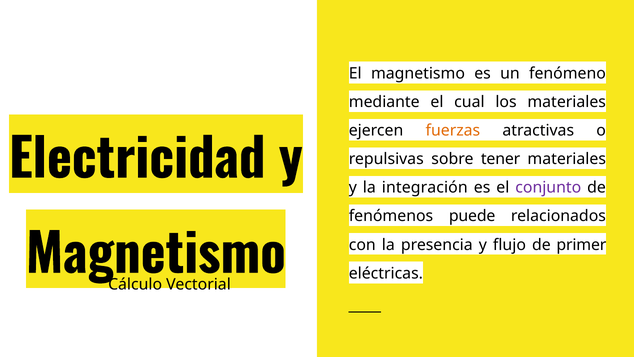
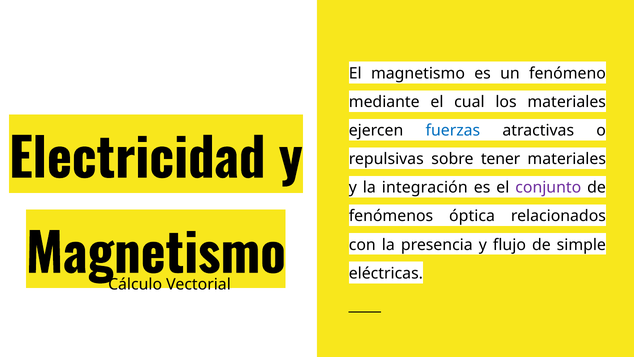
fuerzas colour: orange -> blue
puede: puede -> óptica
primer: primer -> simple
